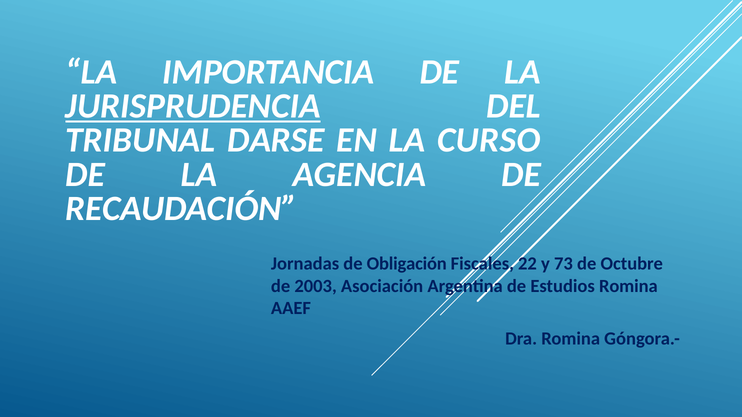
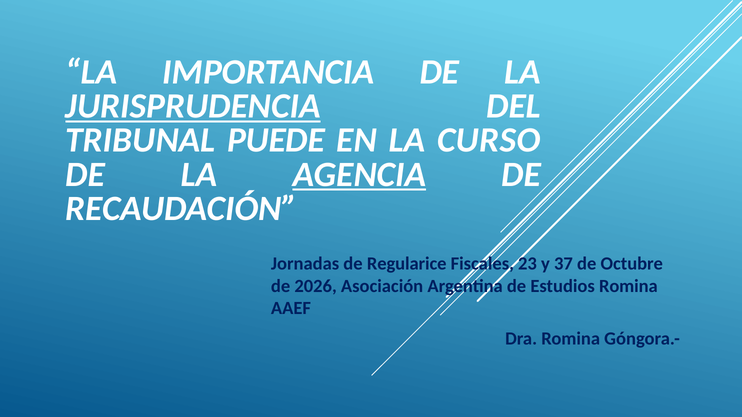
DARSE: DARSE -> PUEDE
AGENCIA underline: none -> present
Obligación: Obligación -> Regularice
22: 22 -> 23
73: 73 -> 37
2003: 2003 -> 2026
